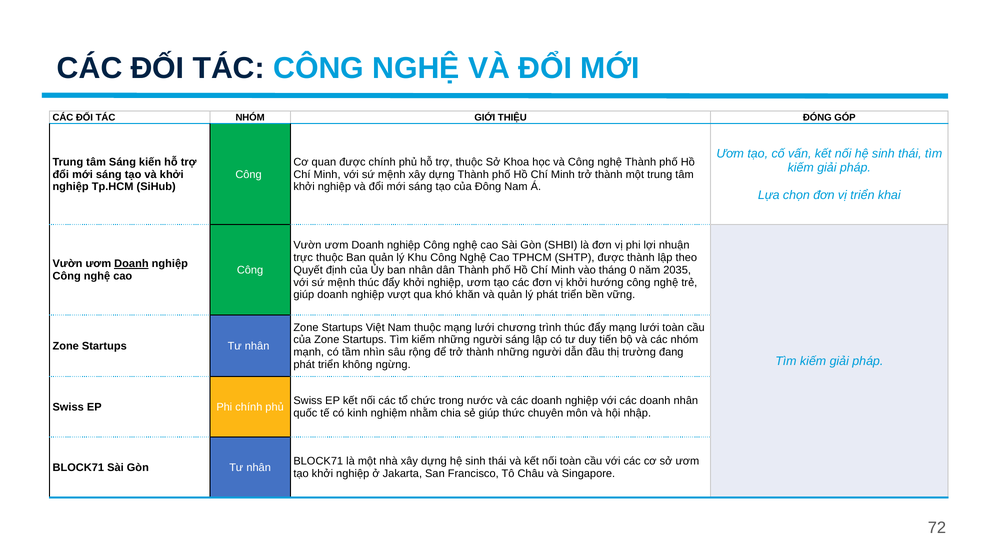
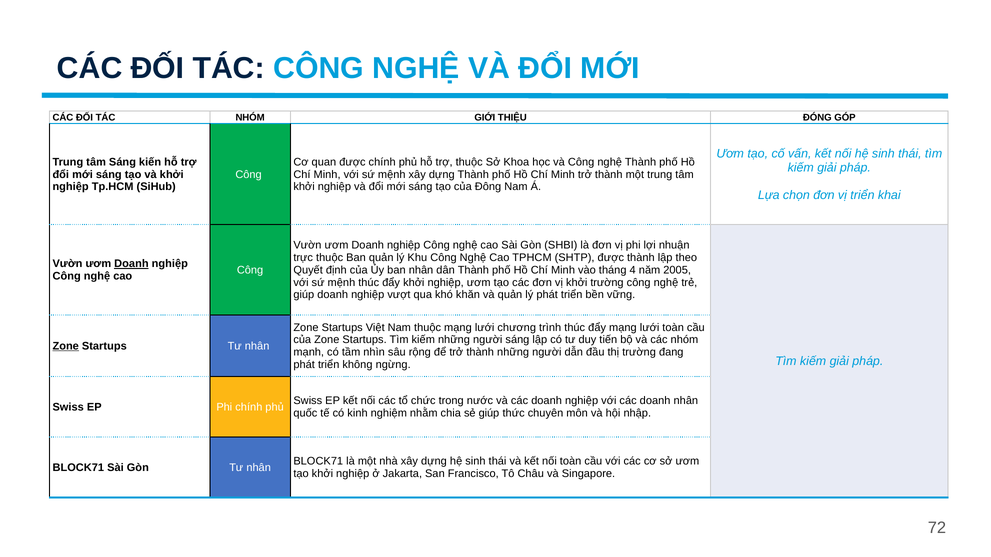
0: 0 -> 4
2035: 2035 -> 2005
khởi hướng: hướng -> trường
Zone at (66, 346) underline: none -> present
